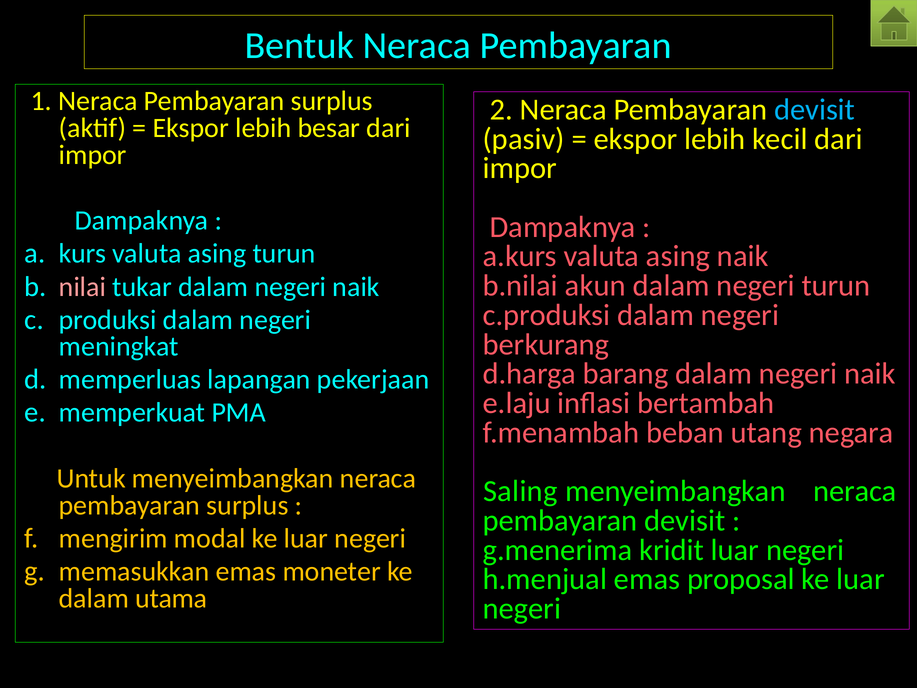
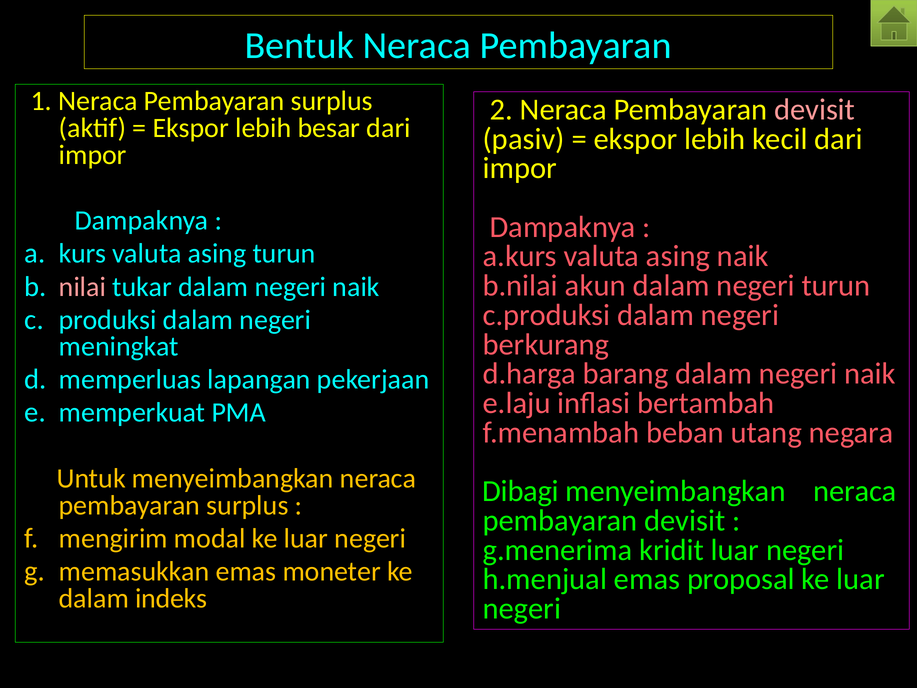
devisit at (815, 110) colour: light blue -> pink
Saling: Saling -> Dibagi
utama: utama -> indeks
